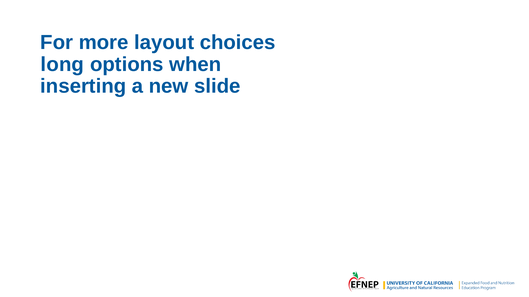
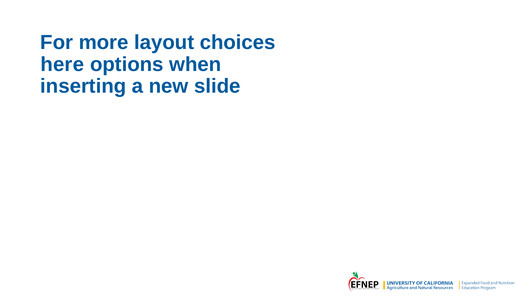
long: long -> here
